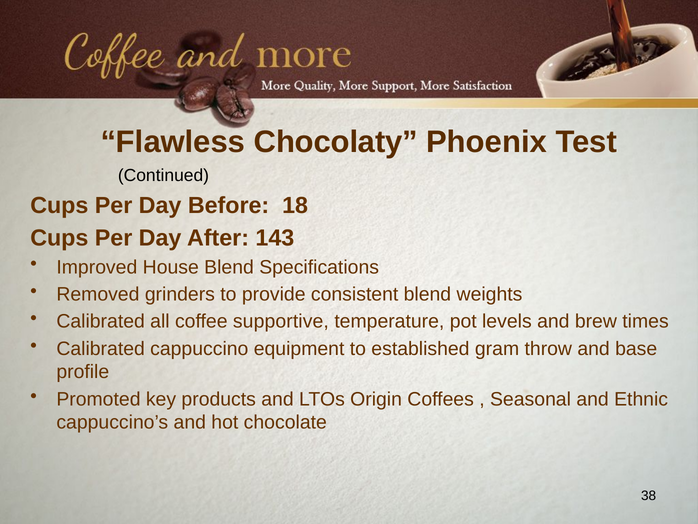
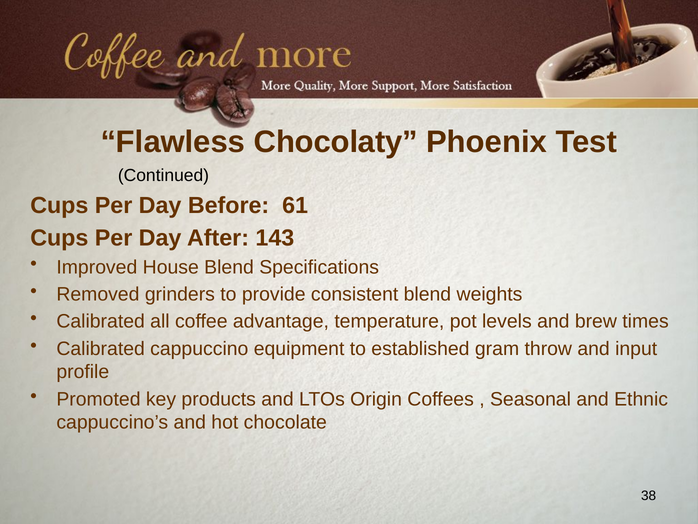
18: 18 -> 61
supportive: supportive -> advantage
base: base -> input
